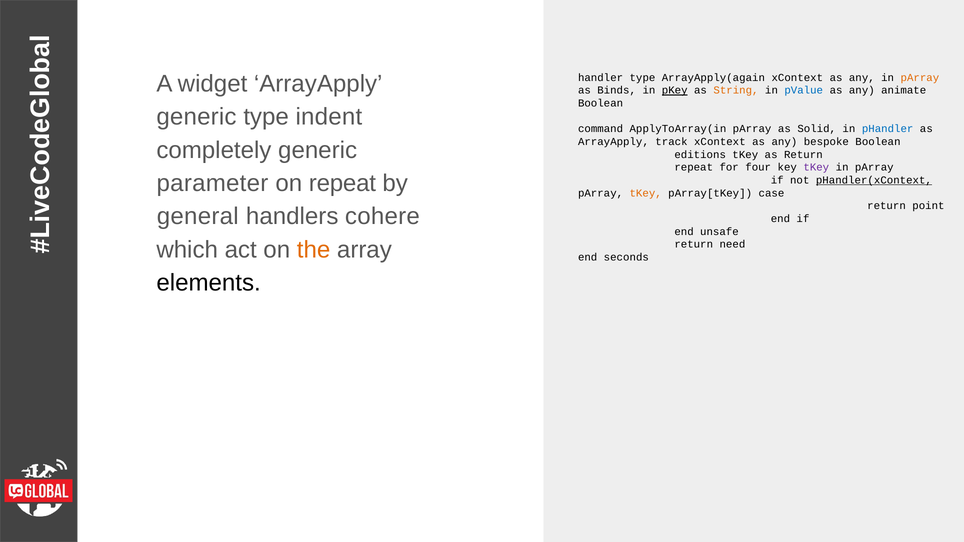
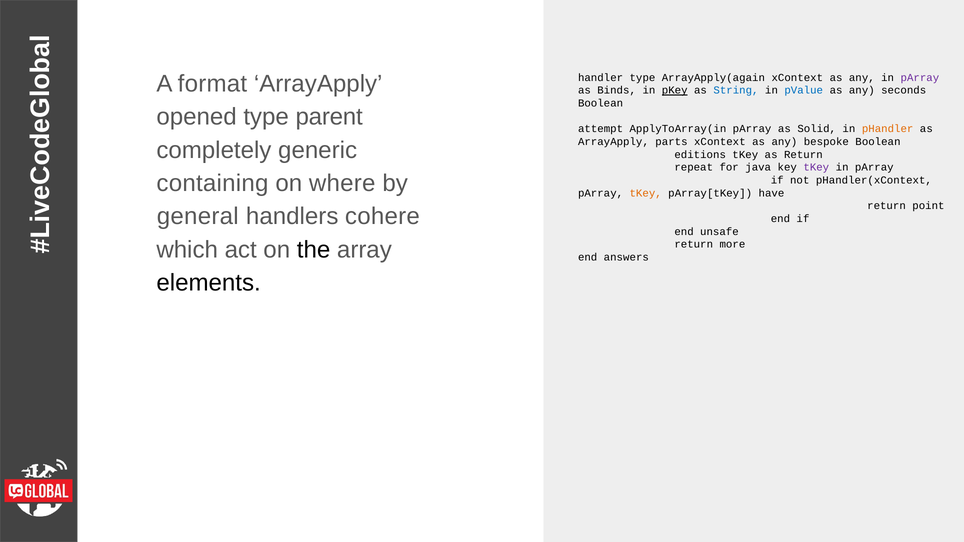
widget: widget -> format
pArray at (920, 78) colour: orange -> purple
String colour: orange -> blue
animate: animate -> seconds
generic at (196, 117): generic -> opened
indent: indent -> parent
command: command -> attempt
pHandler colour: blue -> orange
track: track -> parts
four: four -> java
parameter: parameter -> containing
on repeat: repeat -> where
pHandler(xContext underline: present -> none
case: case -> have
the colour: orange -> black
need: need -> more
seconds: seconds -> answers
